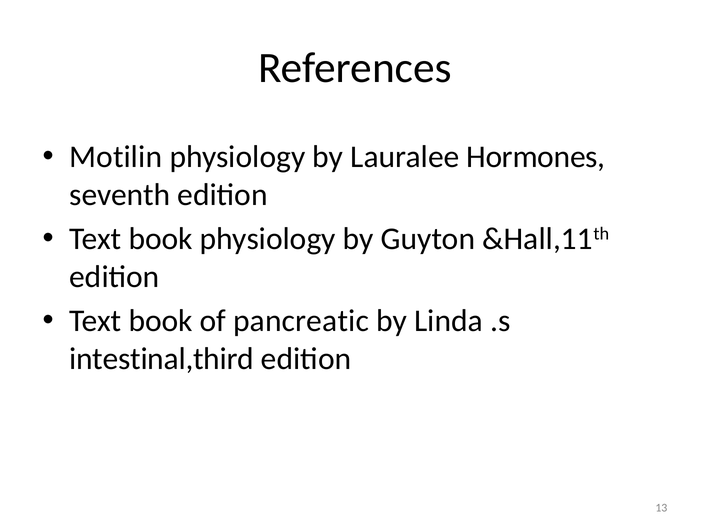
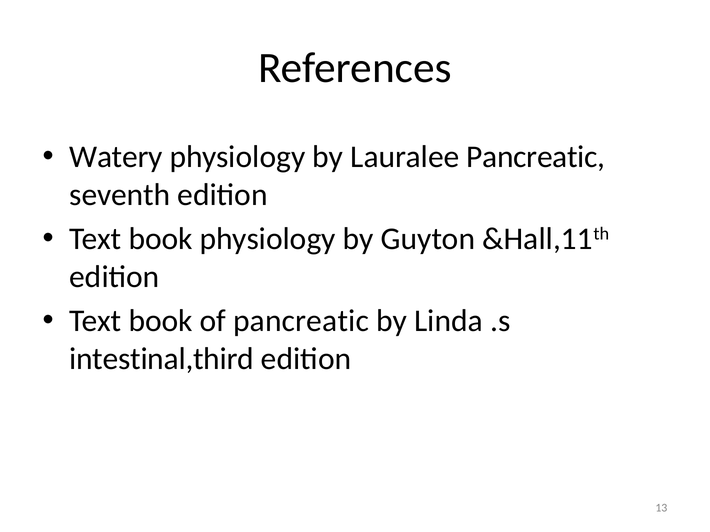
Motilin: Motilin -> Watery
Lauralee Hormones: Hormones -> Pancreatic
